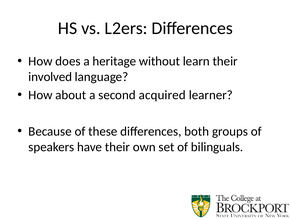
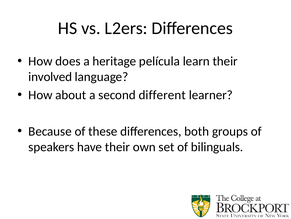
without: without -> película
acquired: acquired -> different
